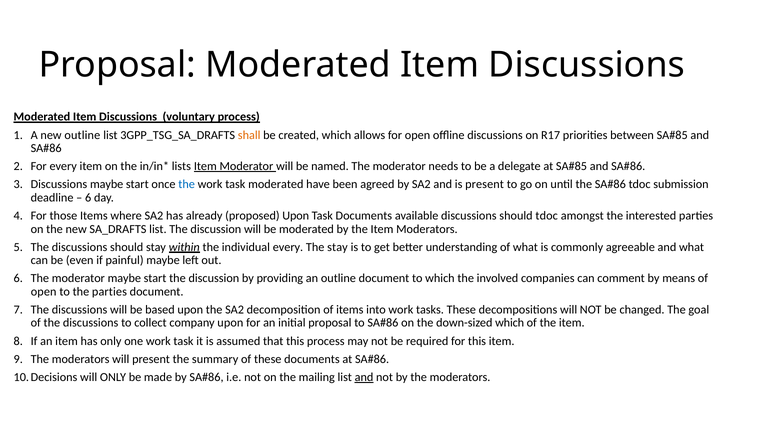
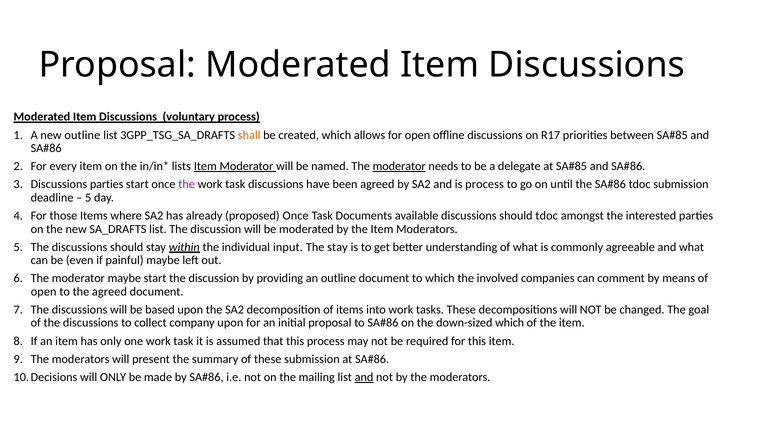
moderator at (399, 166) underline: none -> present
Discussions maybe: maybe -> parties
the at (187, 184) colour: blue -> purple
task moderated: moderated -> discussions
is present: present -> process
6 at (88, 198): 6 -> 5
proposed Upon: Upon -> Once
individual every: every -> input
the parties: parties -> agreed
these documents: documents -> submission
